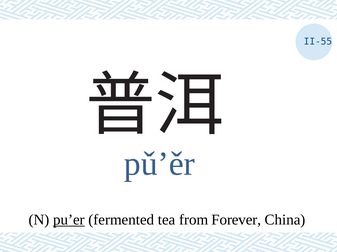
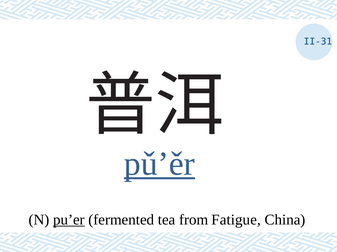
II-55: II-55 -> II-31
pǔ’ěr underline: none -> present
Forever: Forever -> Fatigue
